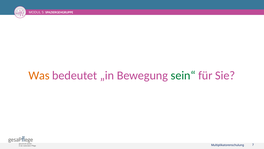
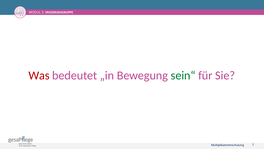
Was colour: orange -> red
